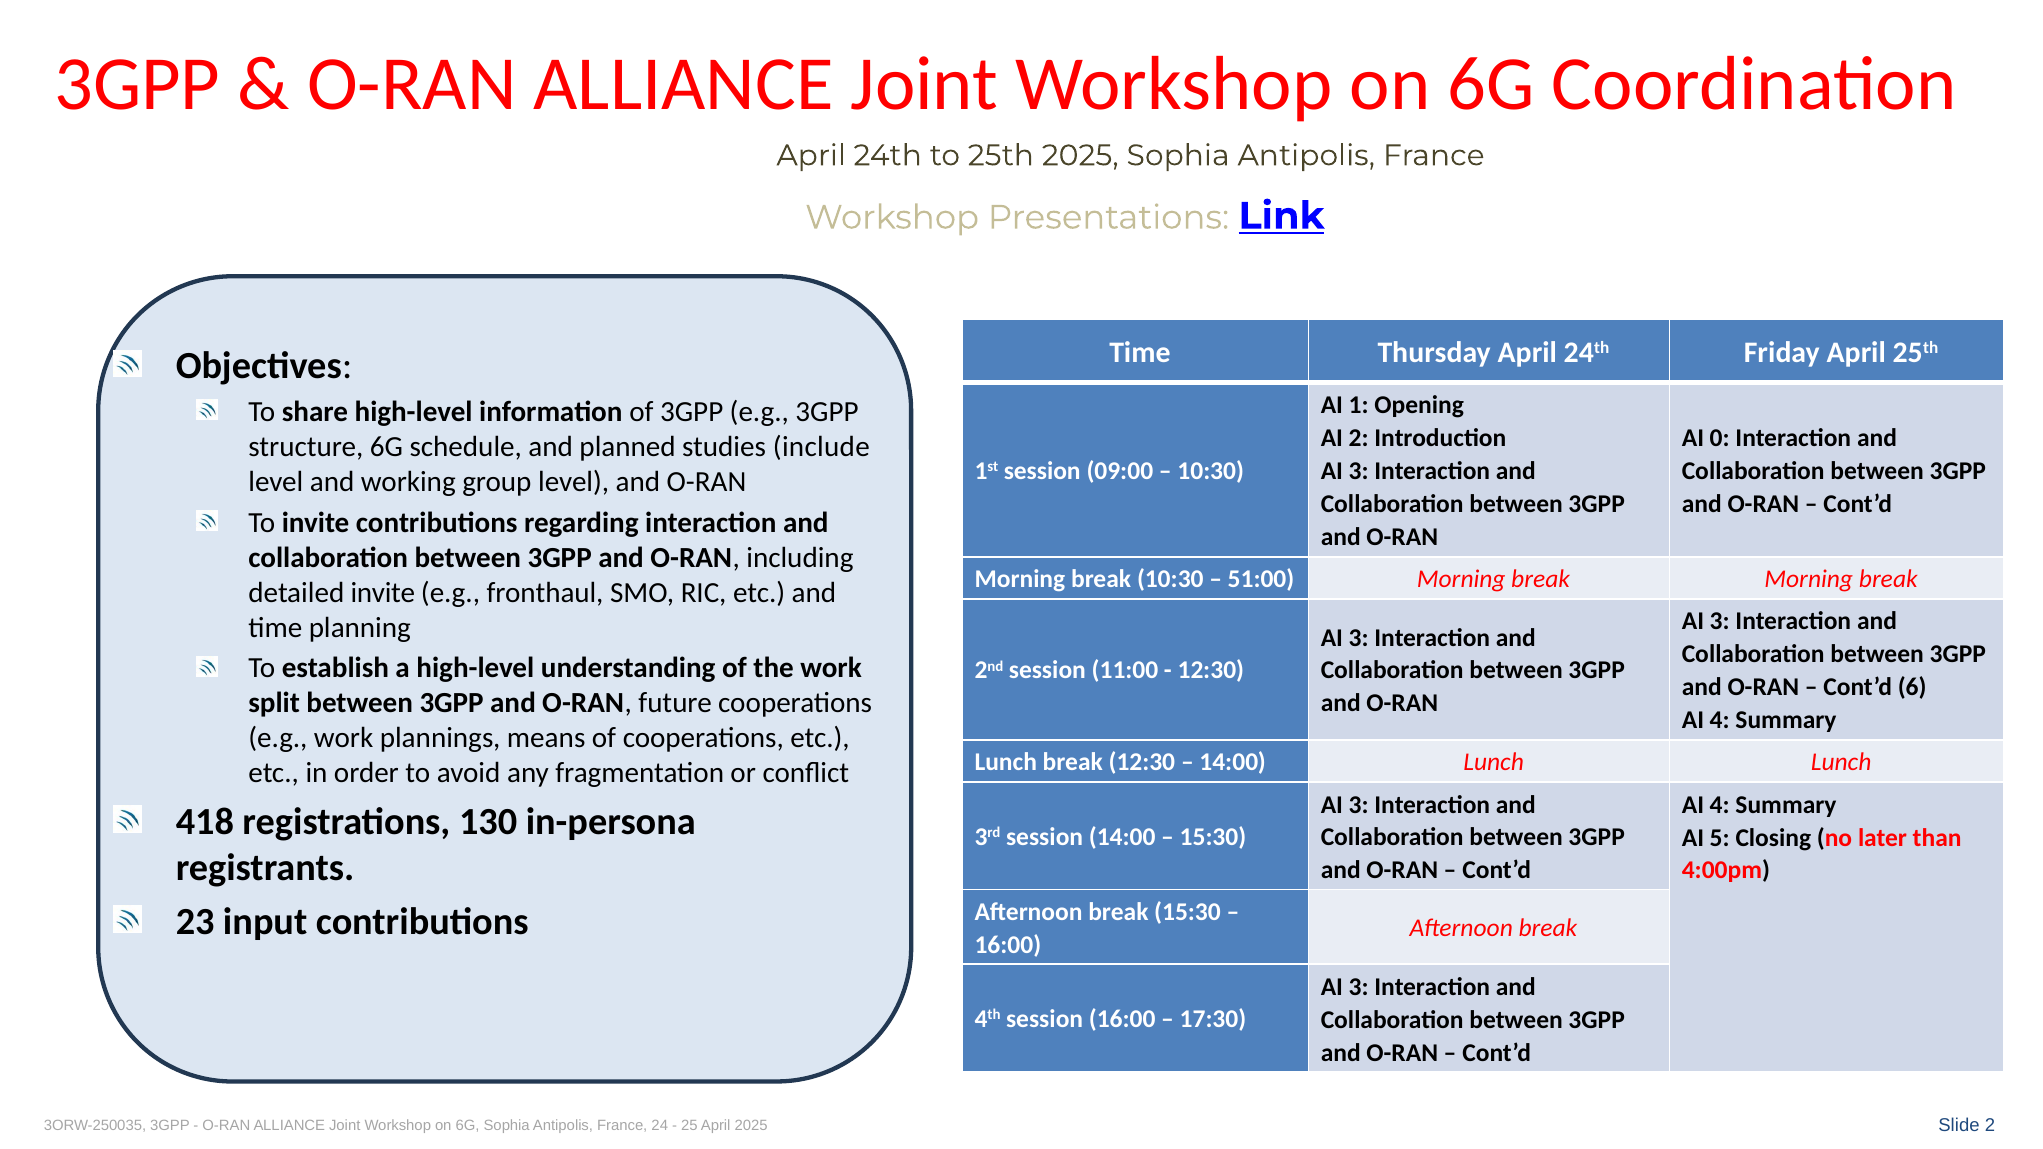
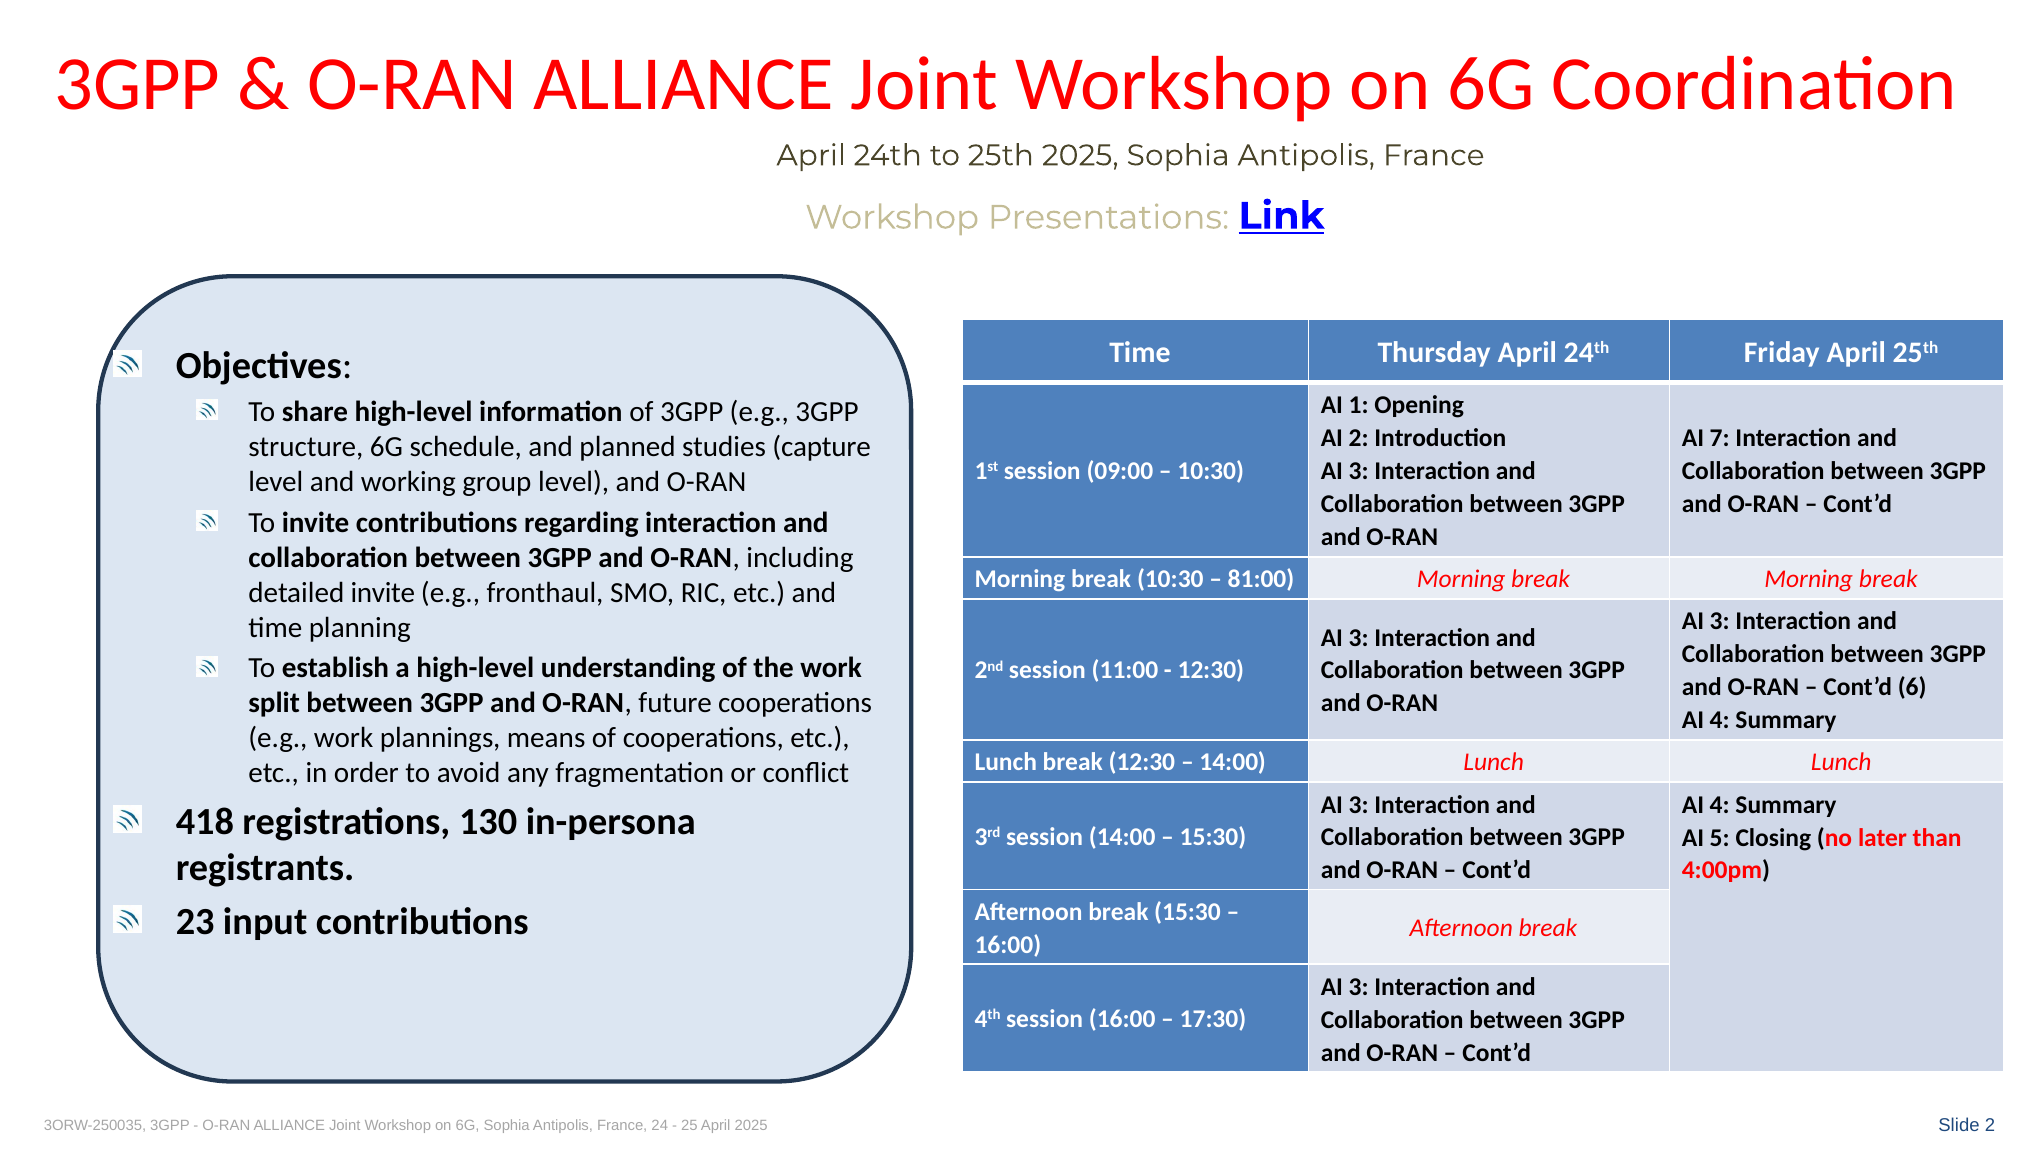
0: 0 -> 7
include: include -> capture
51:00: 51:00 -> 81:00
